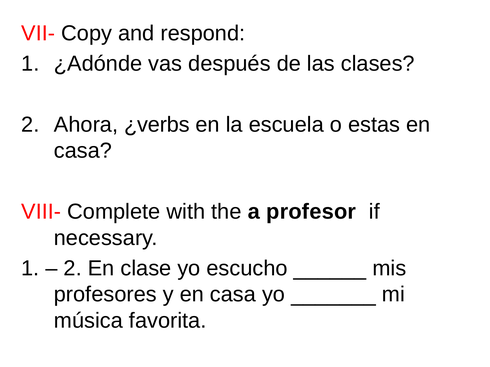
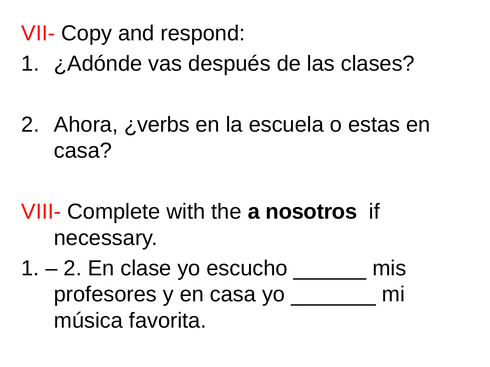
profesor: profesor -> nosotros
